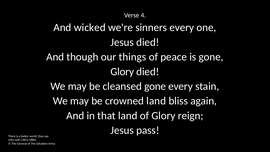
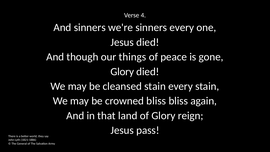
And wicked: wicked -> sinners
cleansed gone: gone -> stain
crowned land: land -> bliss
